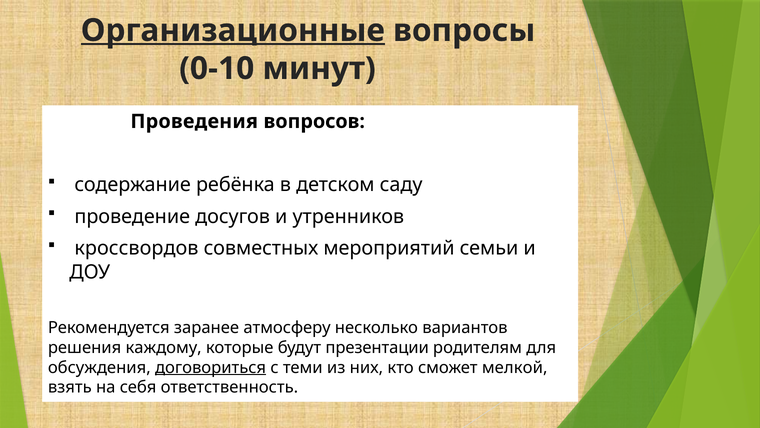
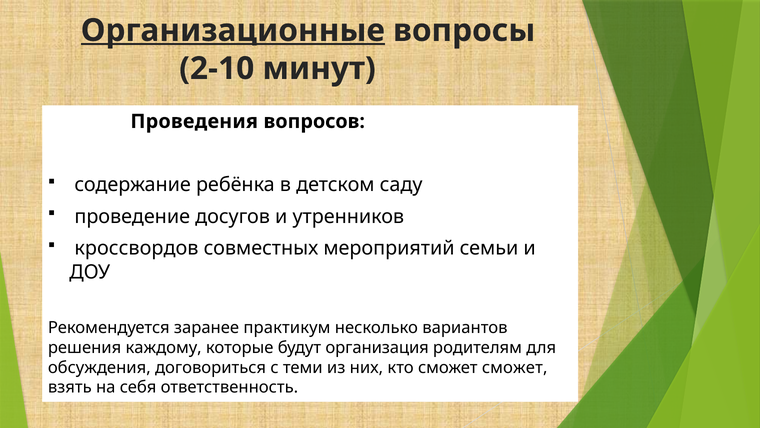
0-10: 0-10 -> 2-10
атмосферу: атмосферу -> практикум
презентации: презентации -> организация
договориться underline: present -> none
сможет мелкой: мелкой -> сможет
